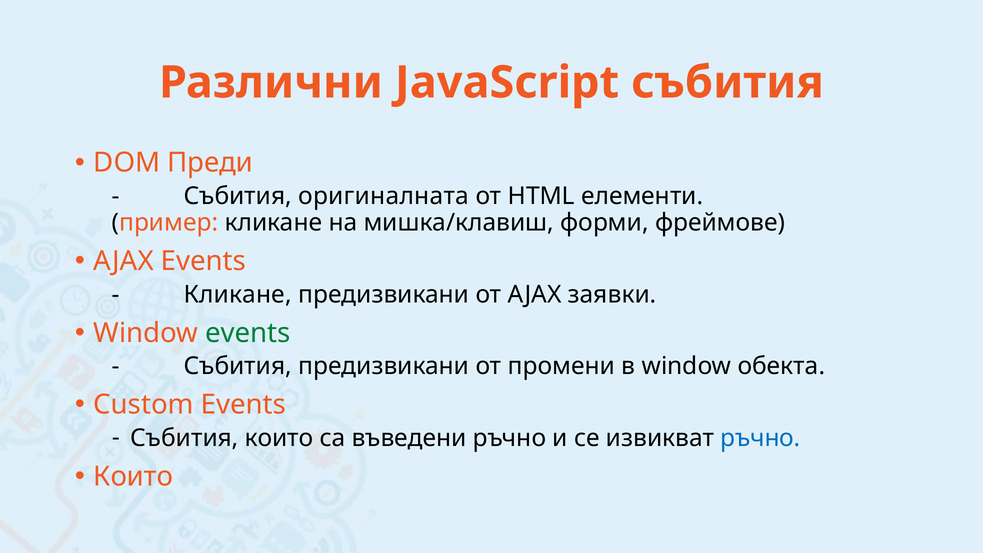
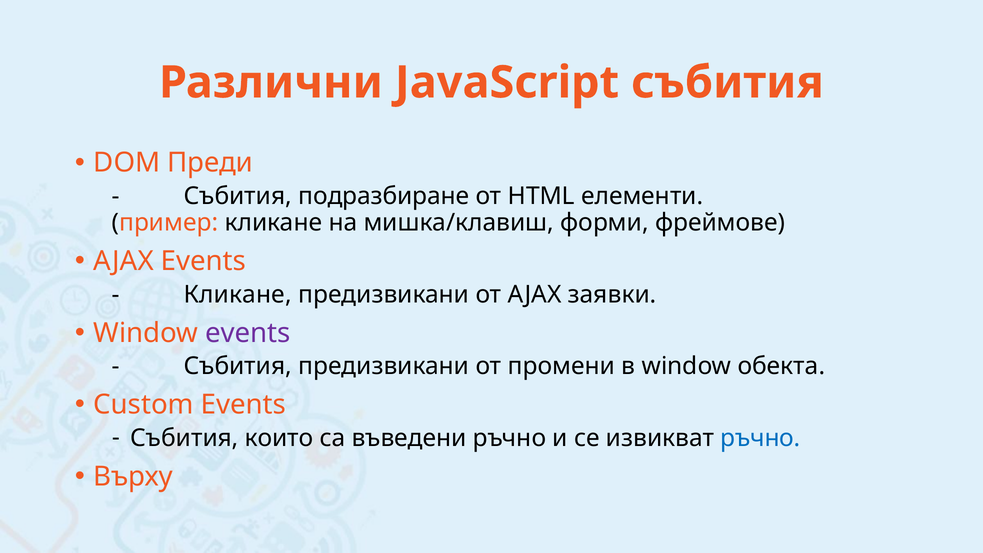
оригиналната: оригиналната -> подразбиране
events at (248, 333) colour: green -> purple
Които at (133, 476): Които -> Върху
